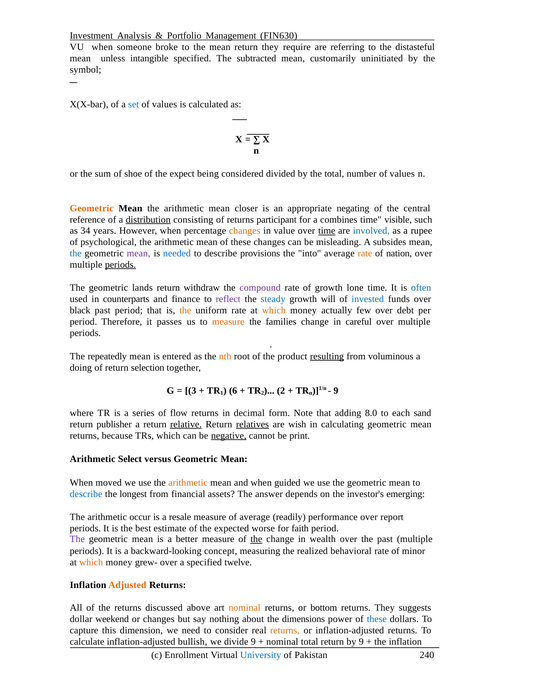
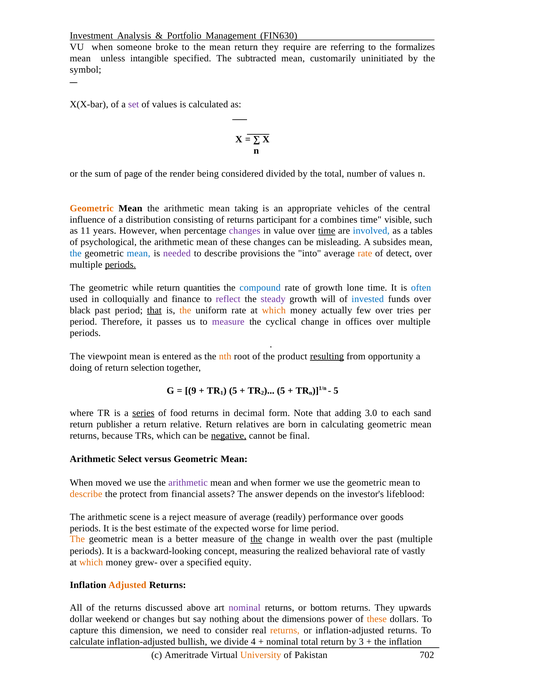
distasteful: distasteful -> formalizes
set colour: blue -> purple
shoe: shoe -> page
expect: expect -> render
closer: closer -> taking
negating: negating -> vehicles
reference: reference -> influence
distribution underline: present -> none
34: 34 -> 11
changes at (245, 231) colour: orange -> purple
rupee: rupee -> tables
mean at (139, 254) colour: purple -> blue
needed colour: blue -> purple
nation: nation -> detect
lands: lands -> while
withdraw: withdraw -> quantities
compound colour: purple -> blue
counterparts: counterparts -> colloquially
steady colour: blue -> purple
that at (154, 311) underline: none -> present
debt: debt -> tries
measure at (228, 322) colour: orange -> purple
families: families -> cyclical
careful: careful -> offices
repeatedly: repeatedly -> viewpoint
voluminous: voluminous -> opportunity
3: 3 -> 9
6 at (233, 391): 6 -> 5
2 at (281, 391): 2 -> 5
9 at (336, 391): 9 -> 5
series underline: none -> present
flow: flow -> food
8.0: 8.0 -> 3.0
relative underline: present -> none
relatives underline: present -> none
wish: wish -> born
print: print -> final
arithmetic at (188, 483) colour: orange -> purple
guided: guided -> former
describe at (86, 495) colour: blue -> orange
longest: longest -> protect
emerging: emerging -> lifeblood
occur: occur -> scene
resale: resale -> reject
report: report -> goods
faith: faith -> lime
The at (77, 540) colour: purple -> orange
minor: minor -> vastly
twelve: twelve -> equity
nominal at (245, 609) colour: orange -> purple
suggests: suggests -> upwards
these at (377, 620) colour: blue -> orange
divide 9: 9 -> 4
by 9: 9 -> 3
Enrollment: Enrollment -> Ameritrade
University colour: blue -> orange
240: 240 -> 702
